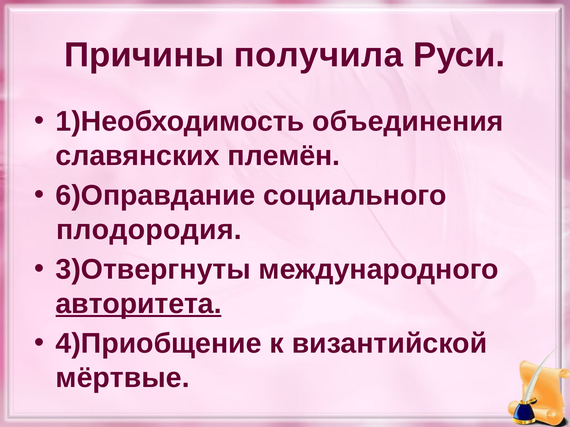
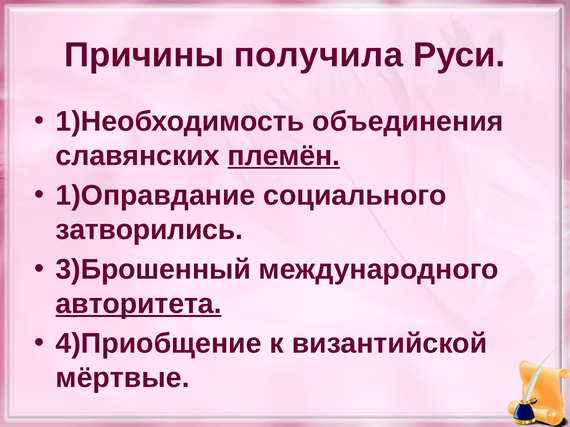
племён underline: none -> present
6)Оправдание: 6)Оправдание -> 1)Оправдание
плодородия: плодородия -> затворились
3)Отвергнуты: 3)Отвергнуты -> 3)Брошенный
